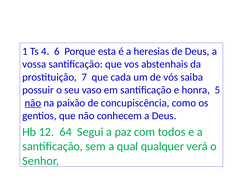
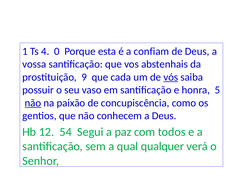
6: 6 -> 0
heresias: heresias -> confiam
7: 7 -> 9
vós underline: none -> present
64: 64 -> 54
